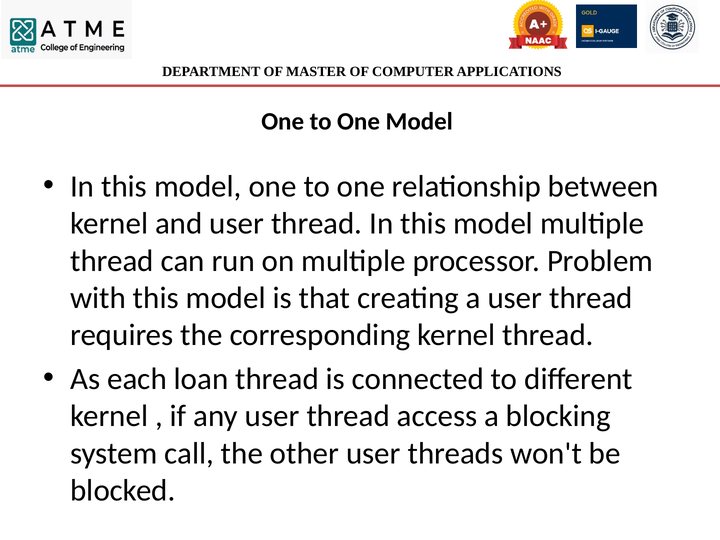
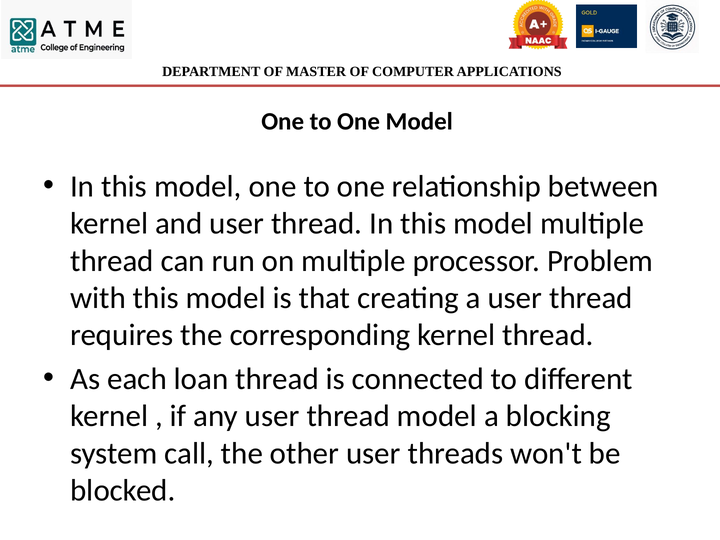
thread access: access -> model
